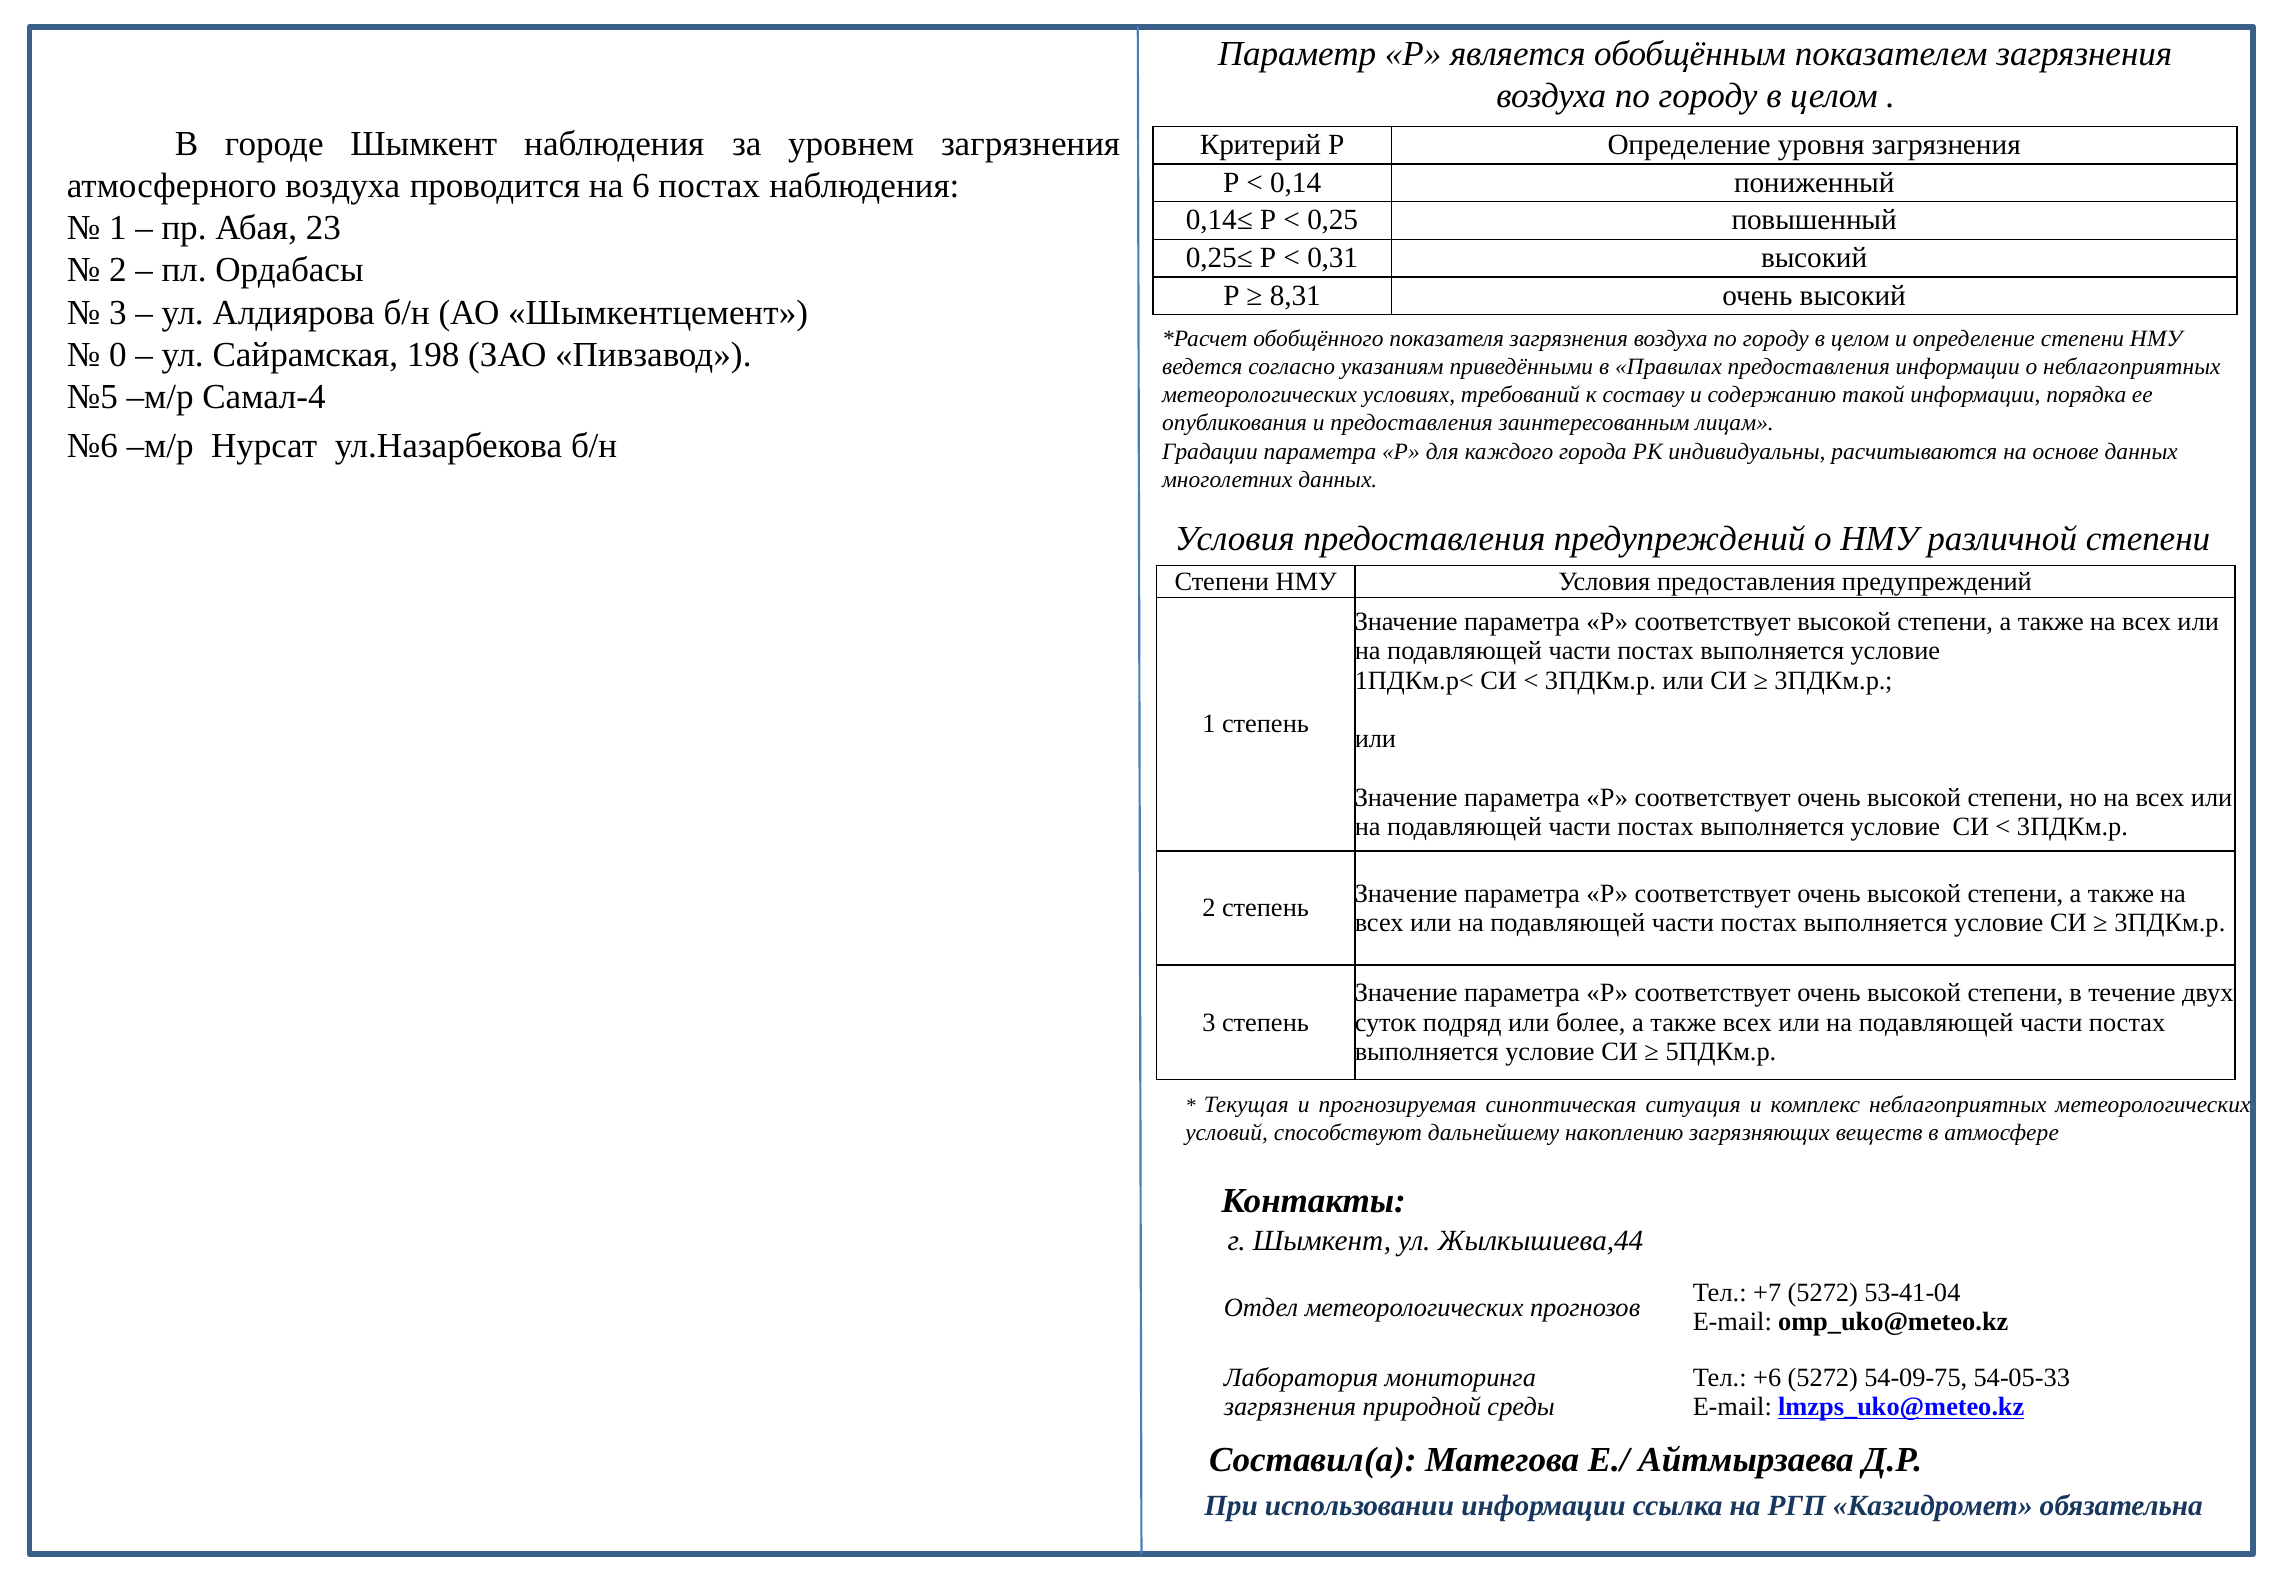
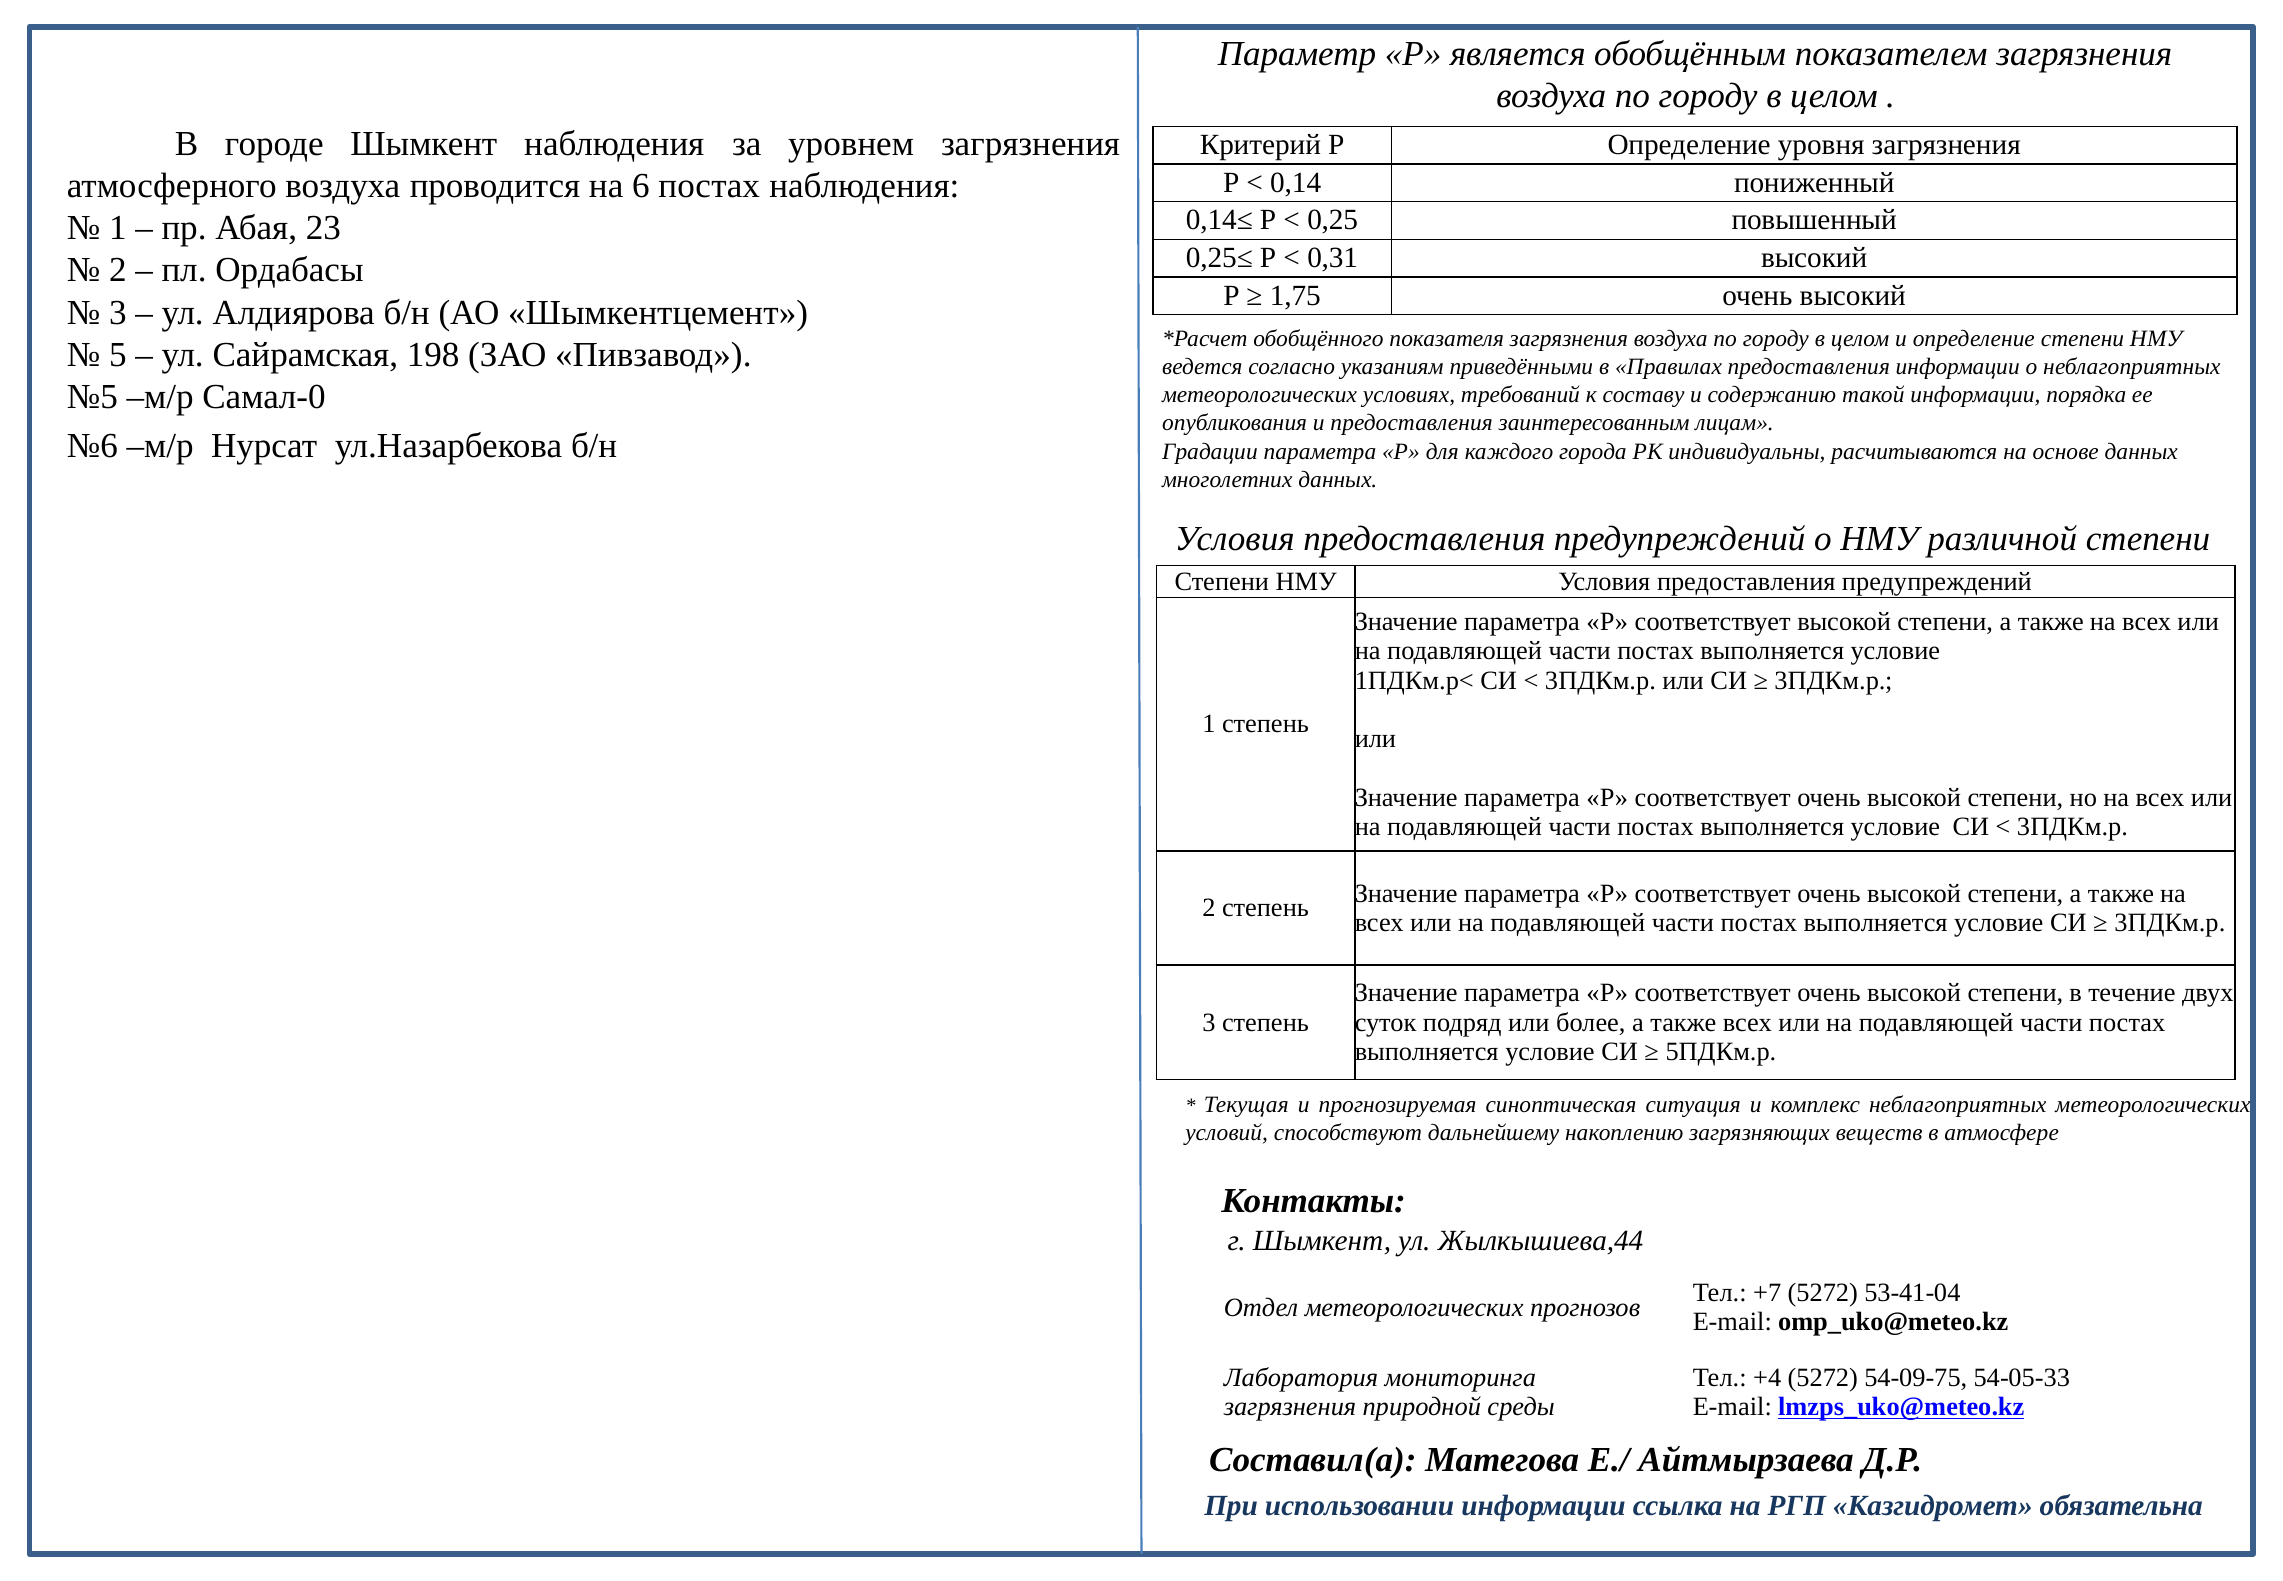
8,31: 8,31 -> 1,75
0: 0 -> 5
Самал-4: Самал-4 -> Самал-0
+6: +6 -> +4
